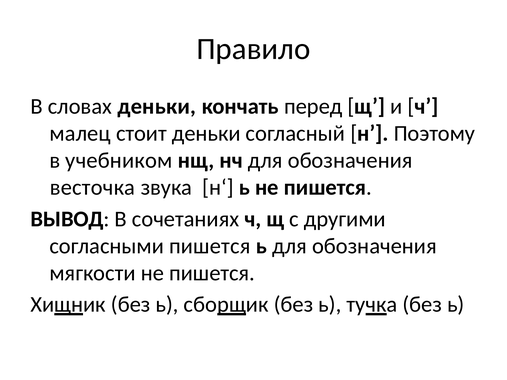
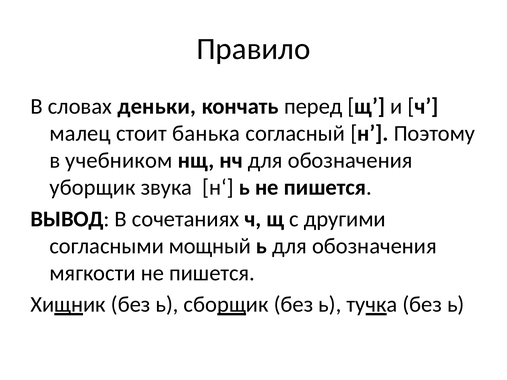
стоит деньки: деньки -> банька
весточка: весточка -> уборщик
согласными пишется: пишется -> мощный
